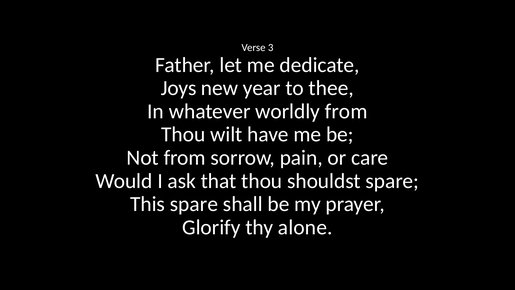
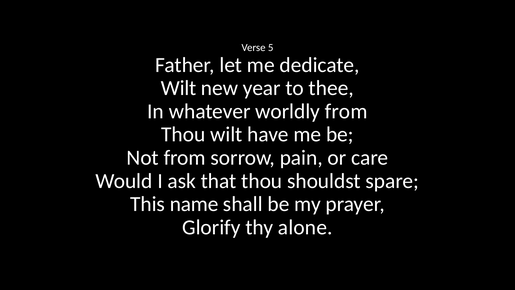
3: 3 -> 5
Joys at (179, 88): Joys -> Wilt
This spare: spare -> name
